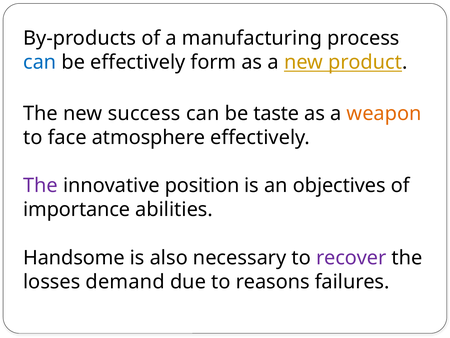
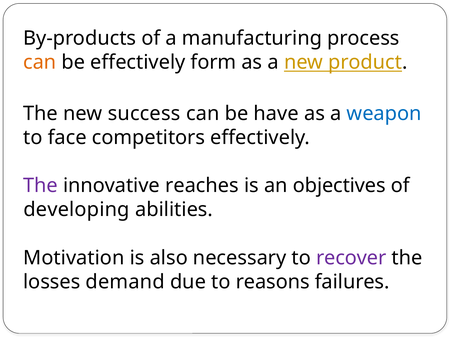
can at (40, 62) colour: blue -> orange
taste: taste -> have
weapon colour: orange -> blue
atmosphere: atmosphere -> competitors
position: position -> reaches
importance: importance -> developing
Handsome: Handsome -> Motivation
